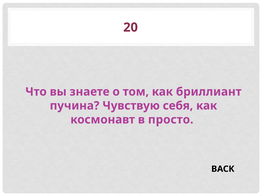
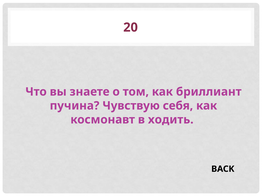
просто: просто -> ходить
